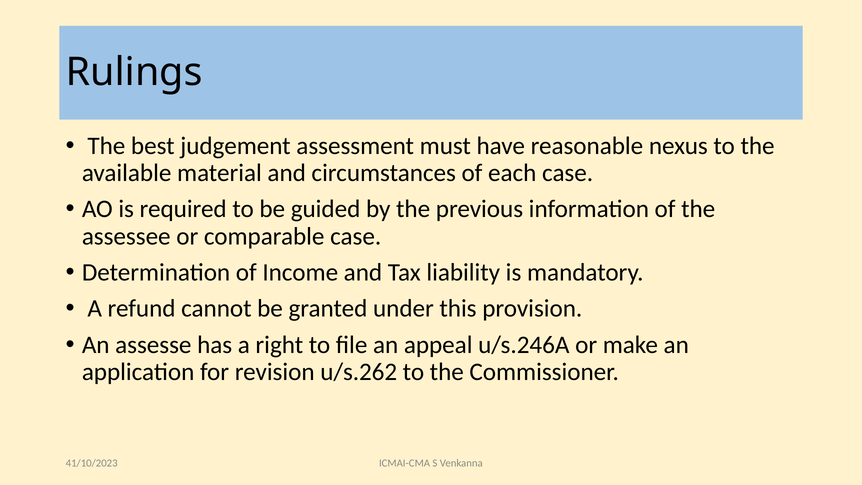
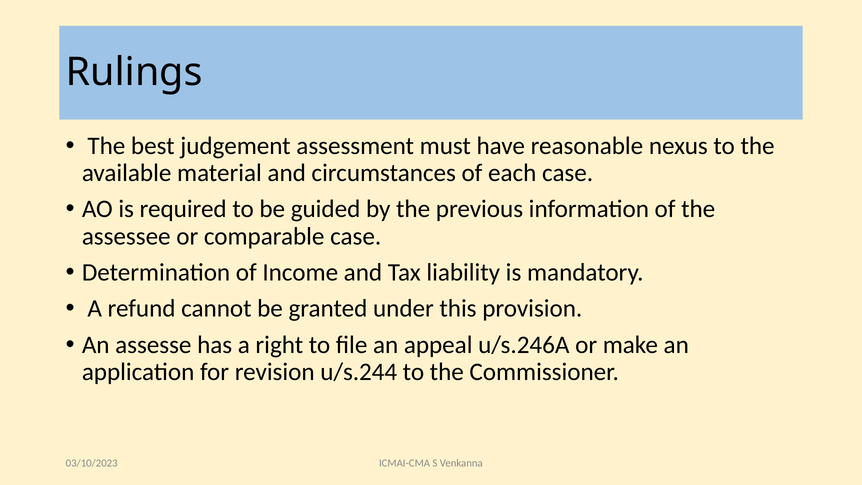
u/s.262: u/s.262 -> u/s.244
41/10/2023: 41/10/2023 -> 03/10/2023
